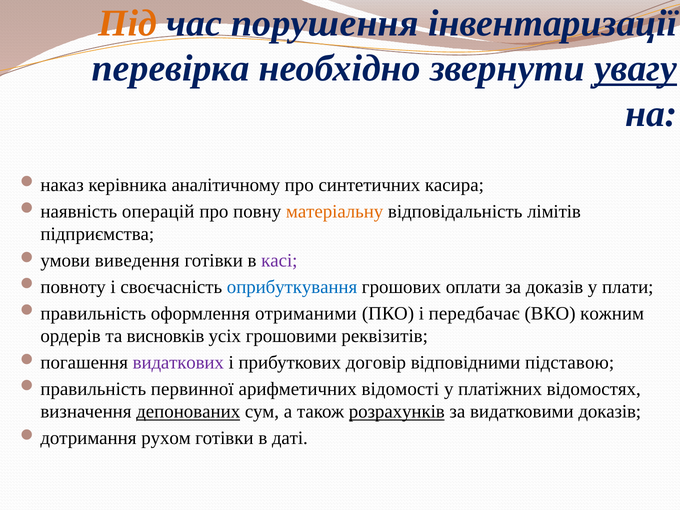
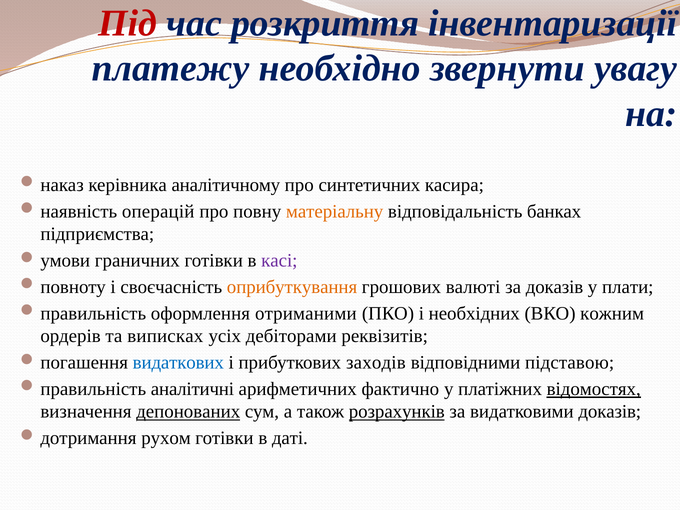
Під colour: orange -> red
порушення: порушення -> розкриття
перевірка: перевірка -> платежу
увагу underline: present -> none
лімітів: лімітів -> банках
виведення: виведення -> граничних
оприбуткування colour: blue -> orange
оплати: оплати -> валюті
передбачає: передбачає -> необхідних
висновків: висновків -> виписках
грошовими: грошовими -> дебіторами
видаткових colour: purple -> blue
договір: договір -> заходів
первинної: первинної -> аналітичні
відомості: відомості -> фактично
відомостях underline: none -> present
